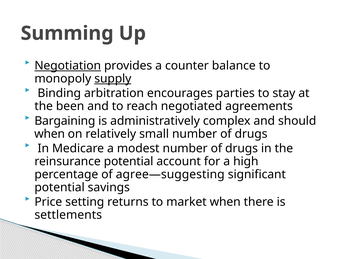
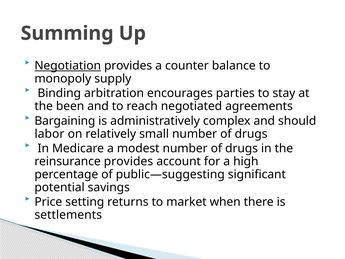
supply underline: present -> none
when at (50, 134): when -> labor
reinsurance potential: potential -> provides
agree—suggesting: agree—suggesting -> public—suggesting
